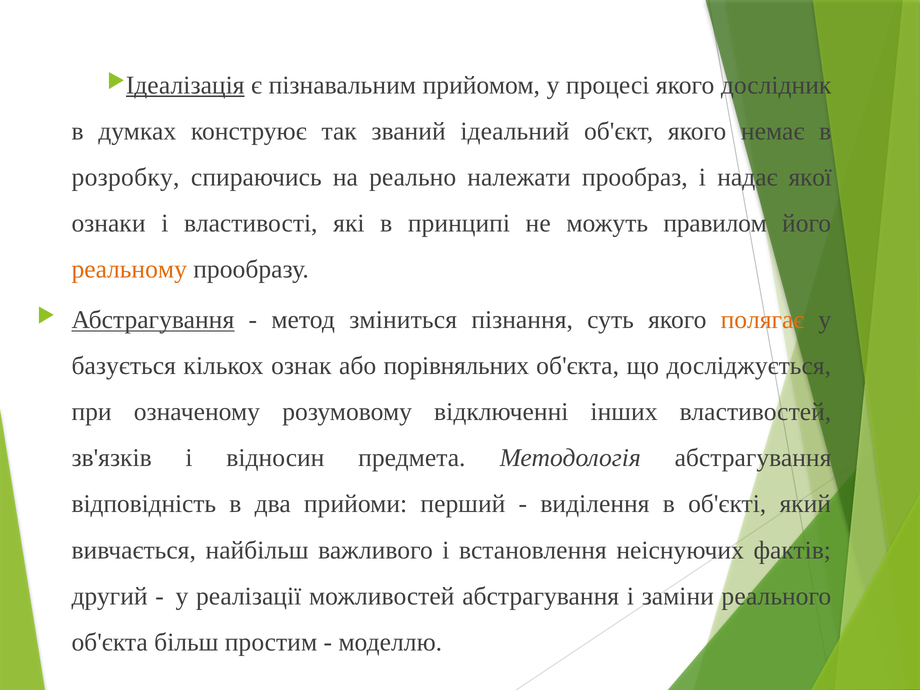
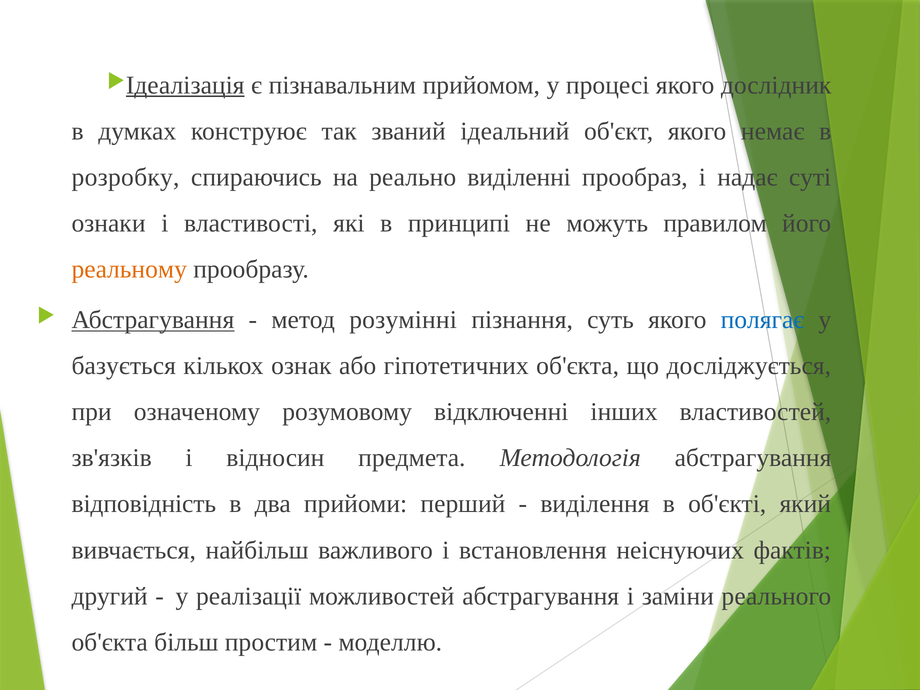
належати: належати -> виділенні
якої: якої -> суті
зміниться: зміниться -> розумінні
полягає colour: orange -> blue
порівняльних: порівняльних -> гіпотетичних
